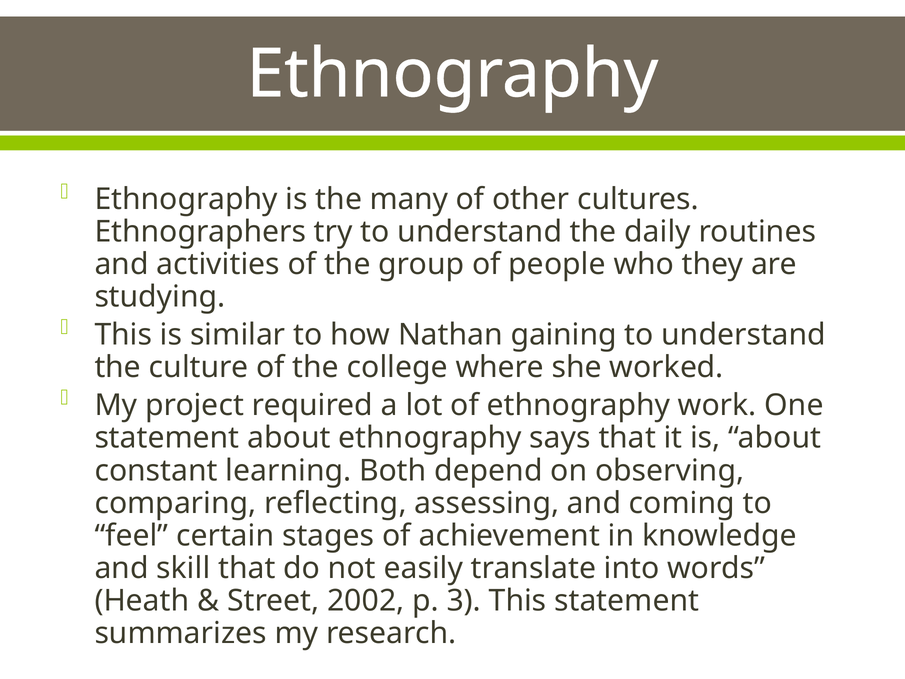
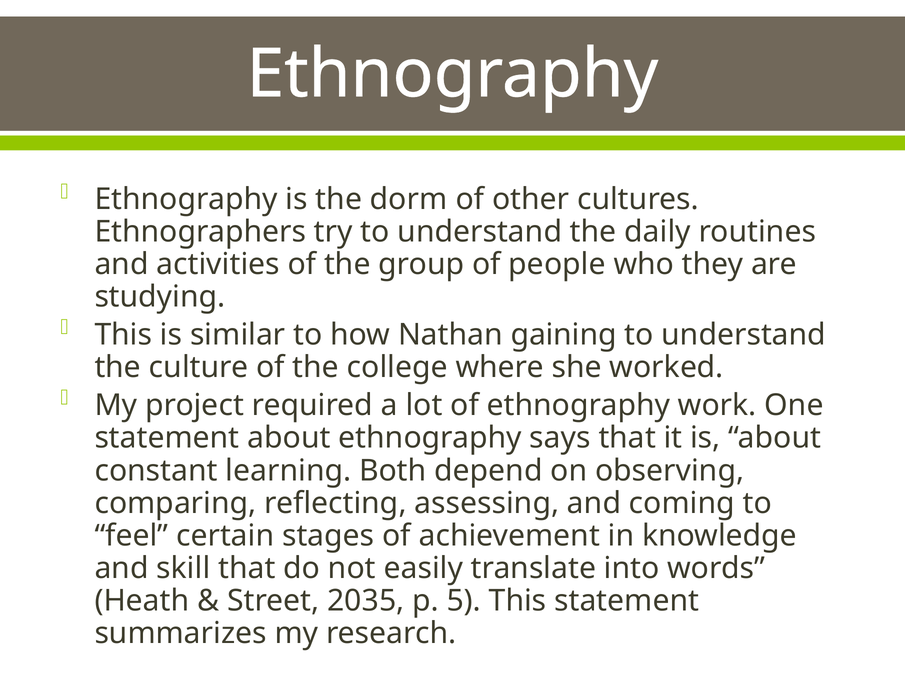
many: many -> dorm
2002: 2002 -> 2035
3: 3 -> 5
